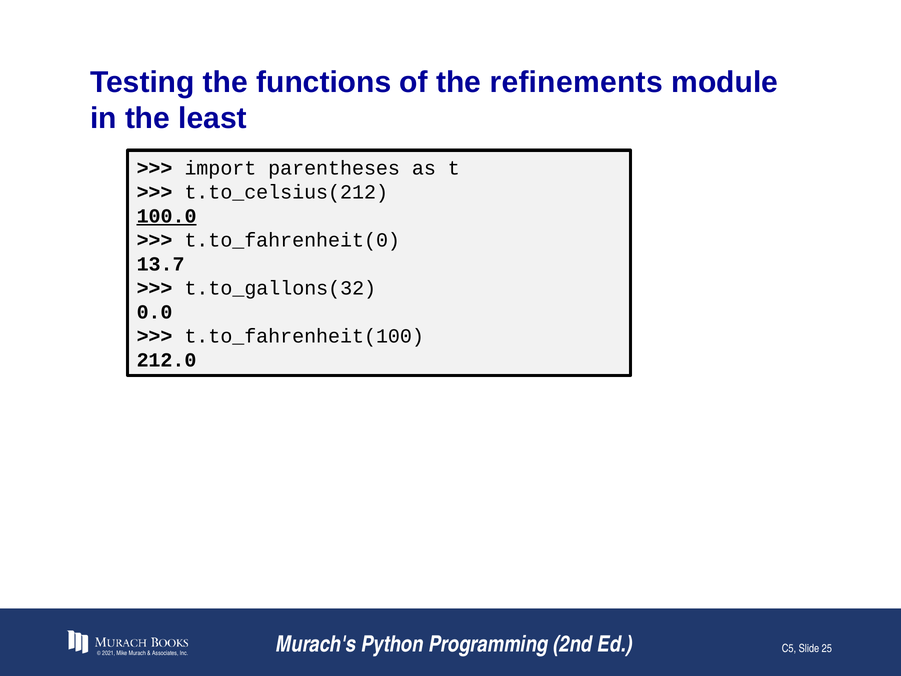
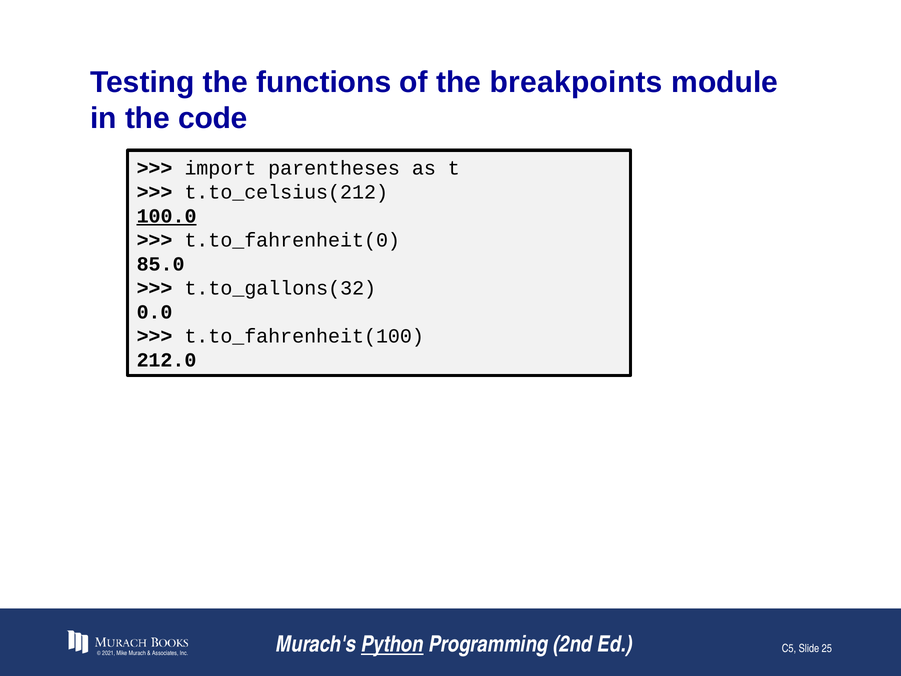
refinements: refinements -> breakpoints
least: least -> code
13.7: 13.7 -> 85.0
Python underline: none -> present
